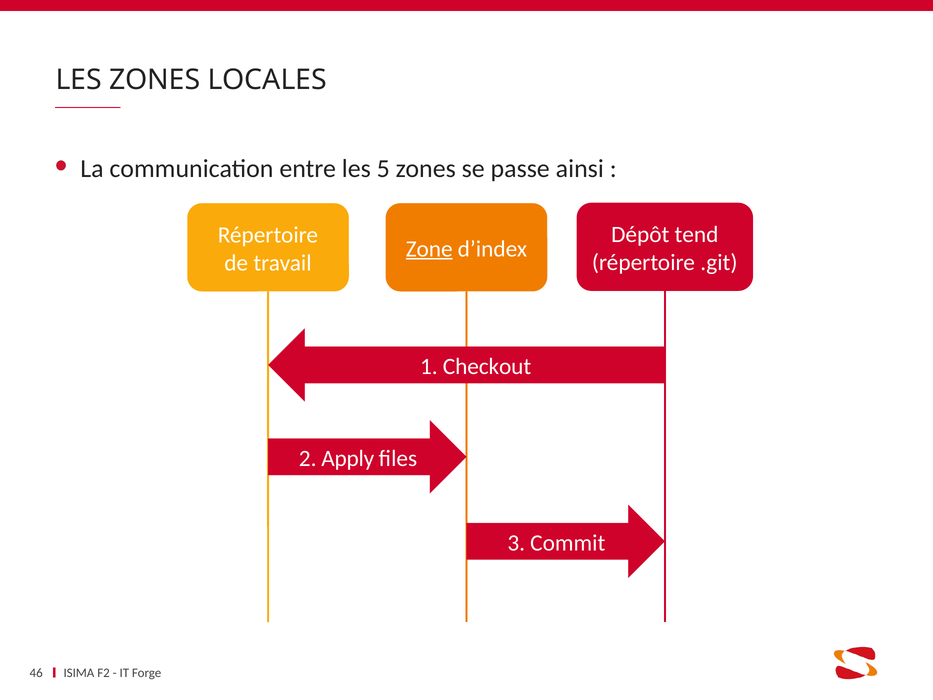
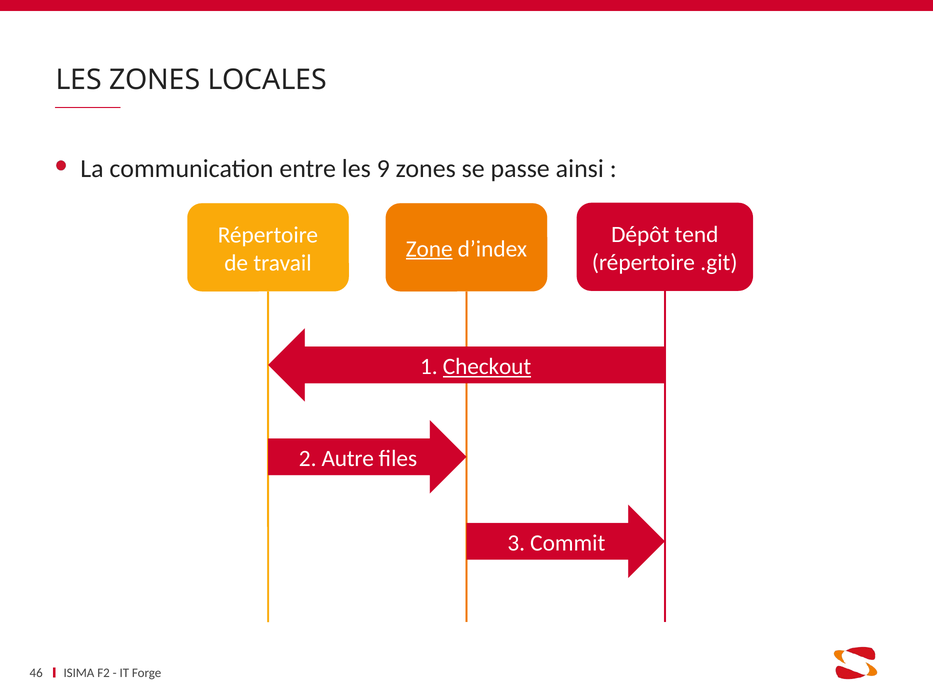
5: 5 -> 9
Checkout underline: none -> present
Apply: Apply -> Autre
